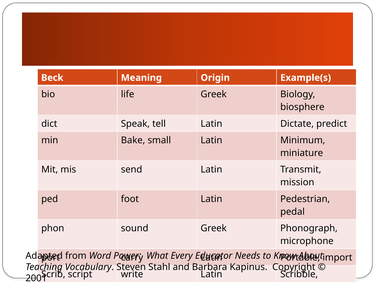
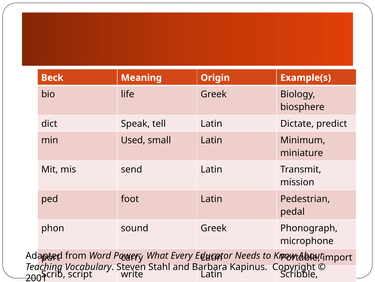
Bake: Bake -> Used
